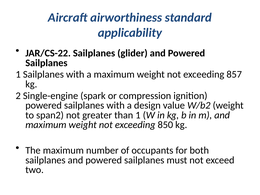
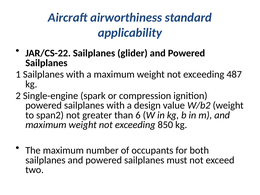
857: 857 -> 487
than 1: 1 -> 6
